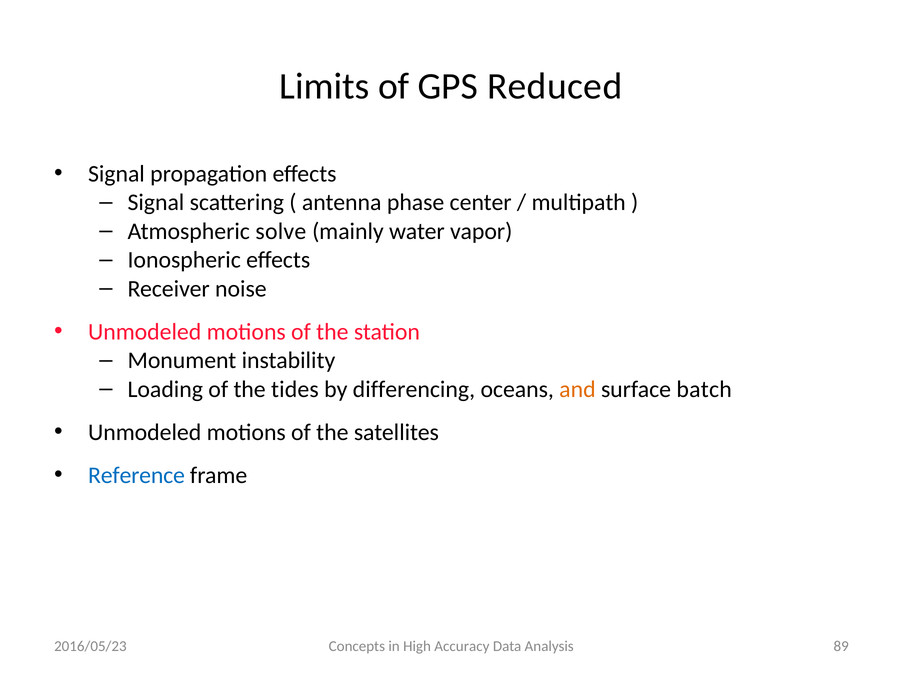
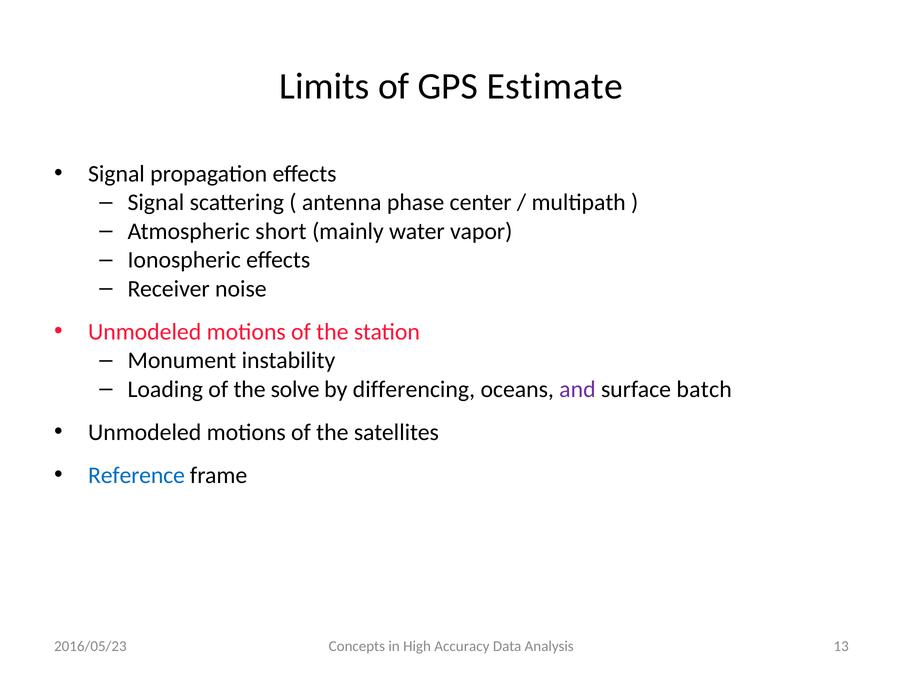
Reduced: Reduced -> Estimate
solve: solve -> short
tides: tides -> solve
and colour: orange -> purple
89: 89 -> 13
